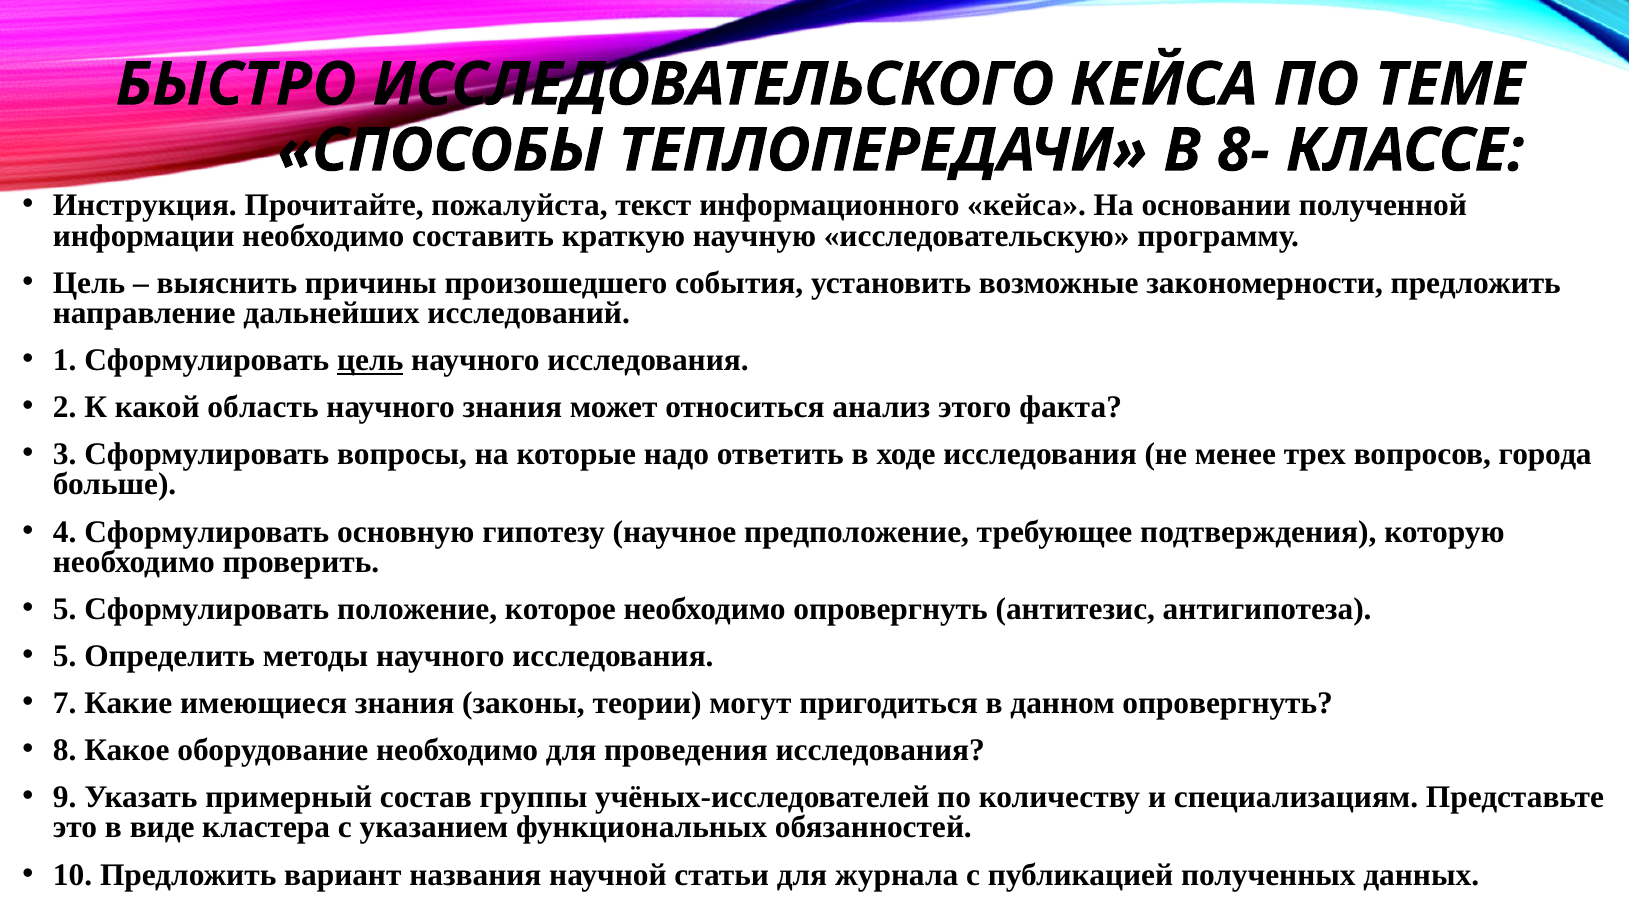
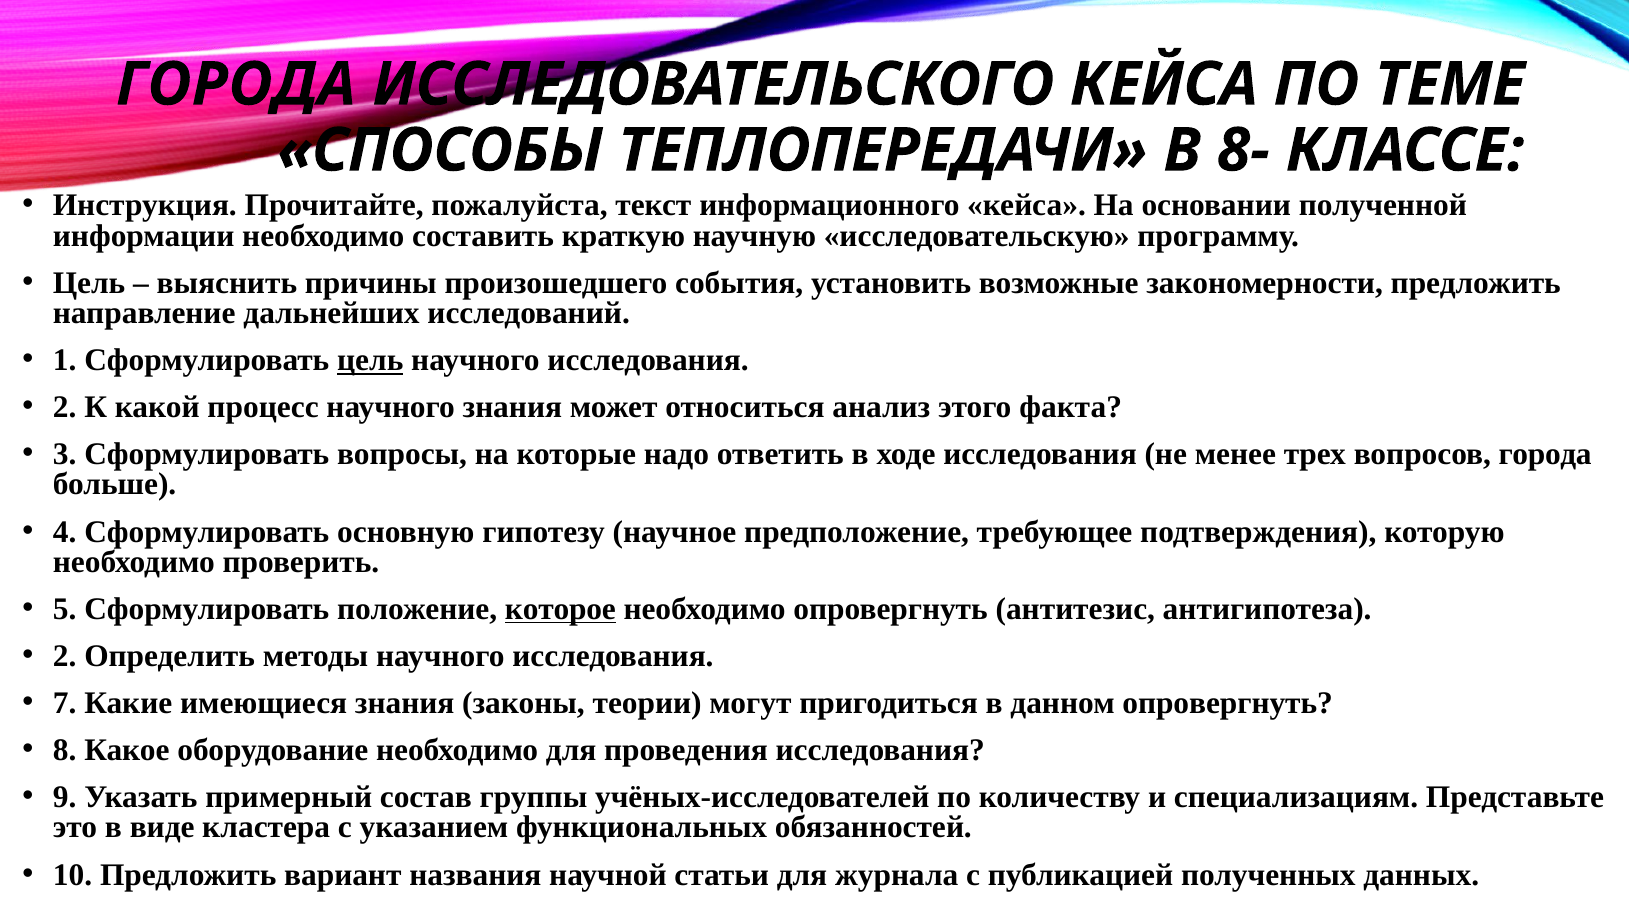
БЫСТРО at (236, 85): БЫСТРО -> ГОРОДА
область: область -> процесс
которое underline: none -> present
5 at (65, 656): 5 -> 2
